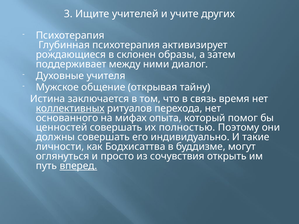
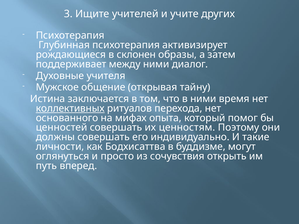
в связь: связь -> ними
полностью: полностью -> ценностям
вперед underline: present -> none
